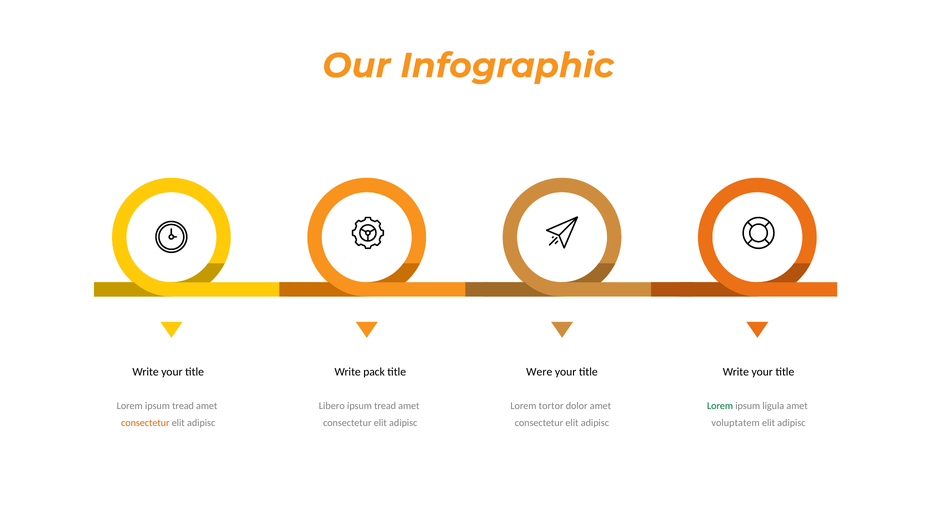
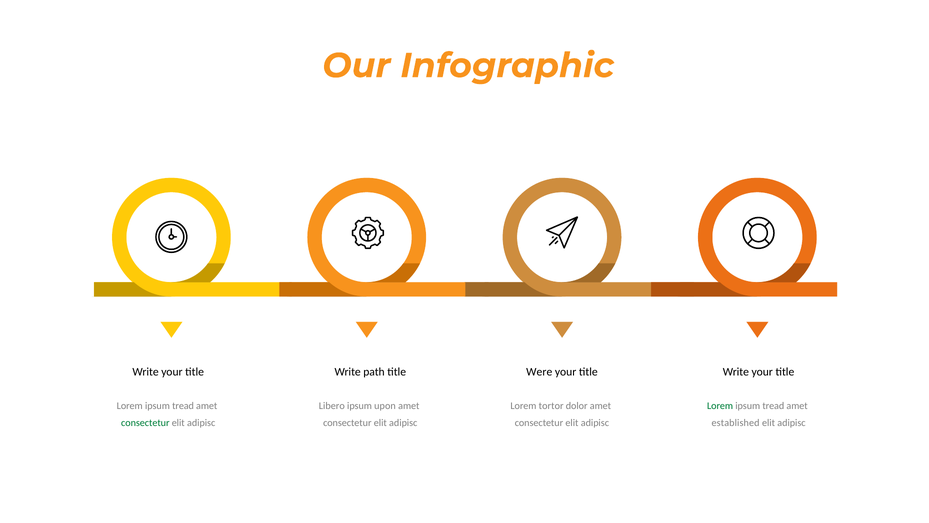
pack: pack -> path
tread at (385, 405): tread -> upon
ligula at (773, 405): ligula -> tread
consectetur at (145, 422) colour: orange -> green
voluptatem: voluptatem -> established
